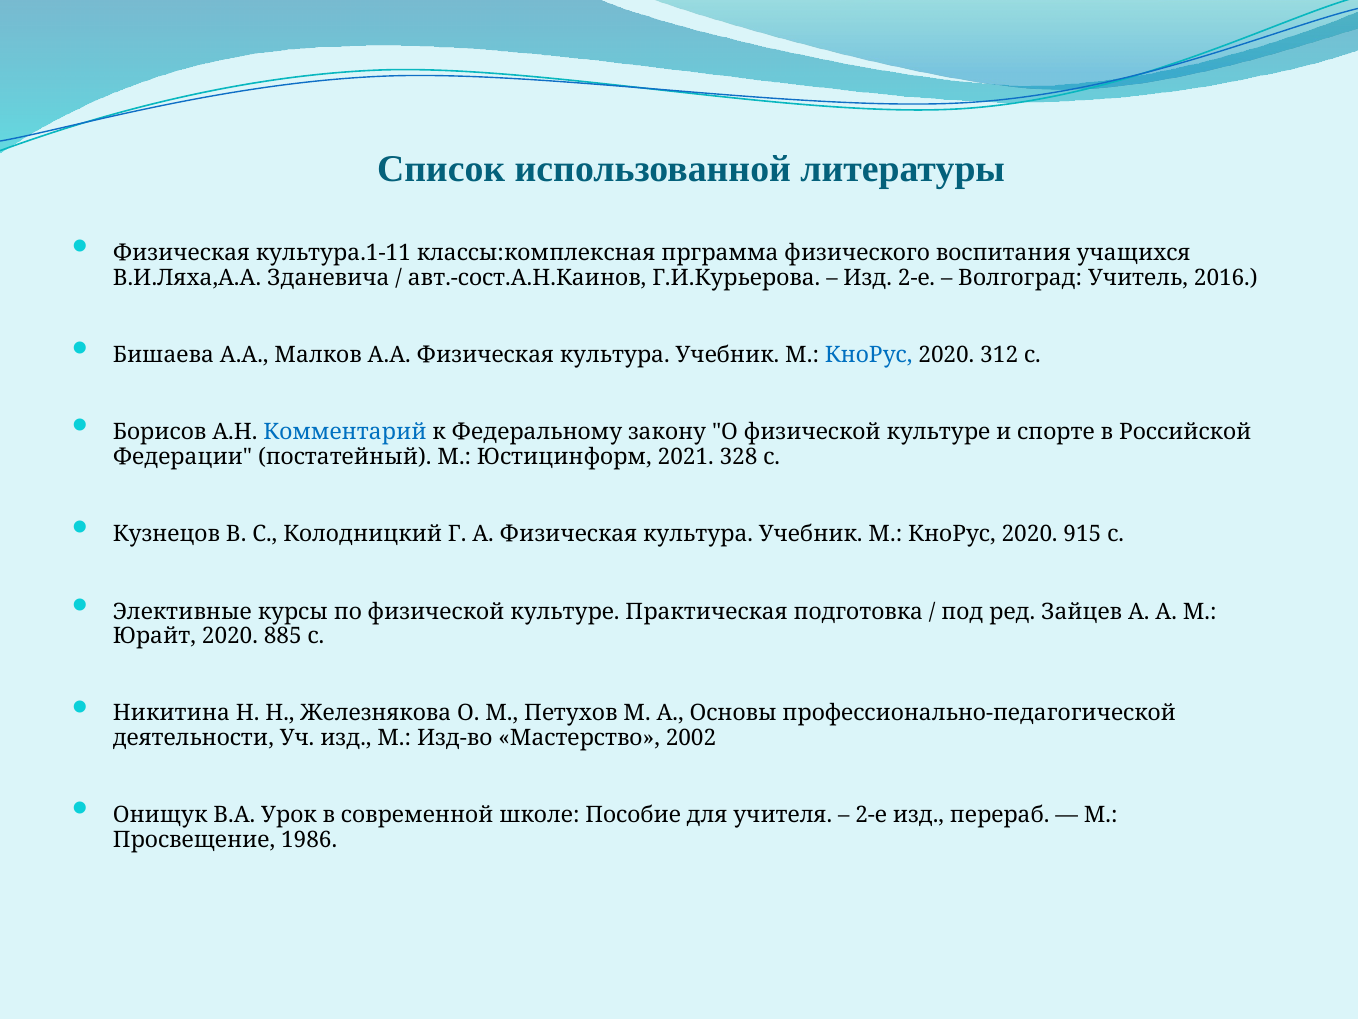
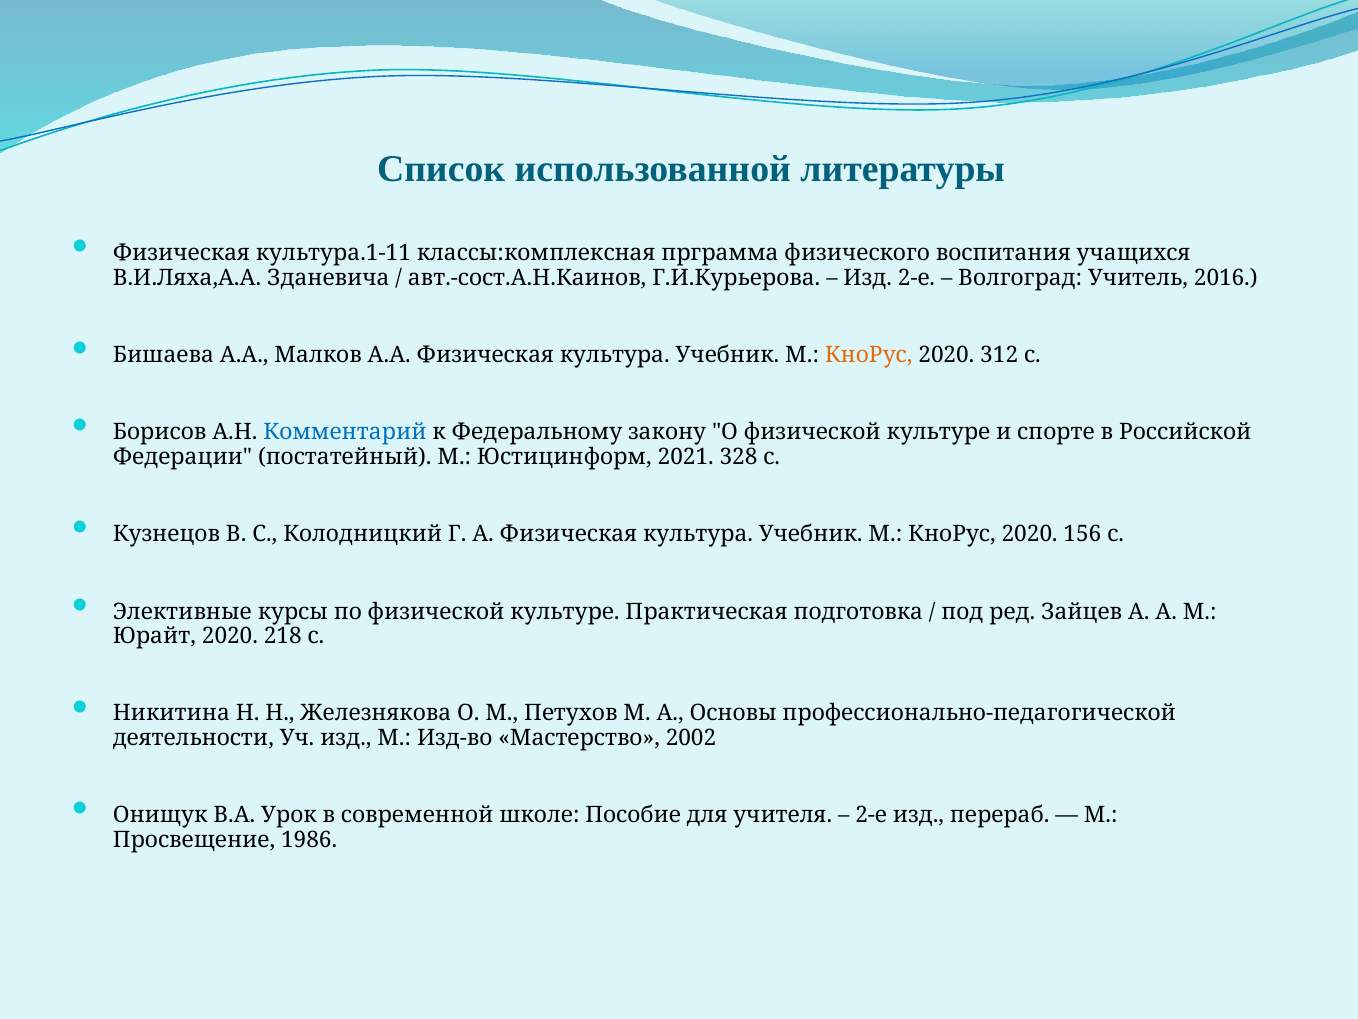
КноРус at (869, 355) colour: blue -> orange
915: 915 -> 156
885: 885 -> 218
